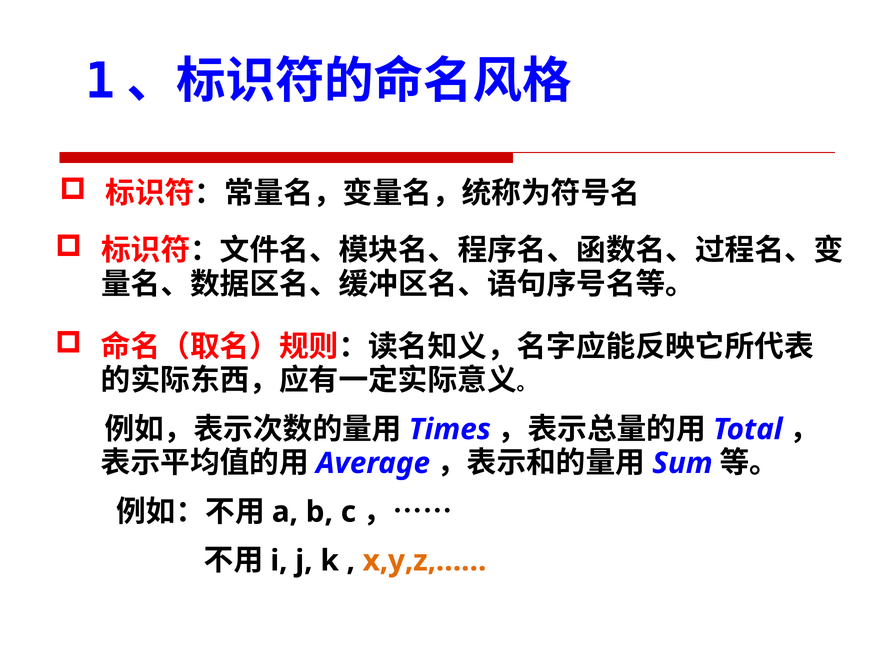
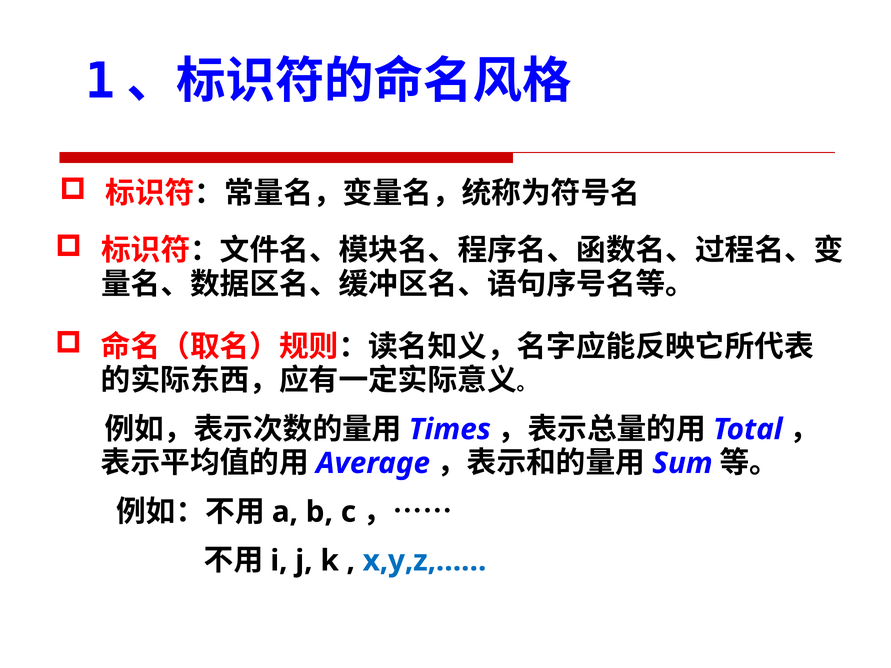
x,y,z,…… colour: orange -> blue
